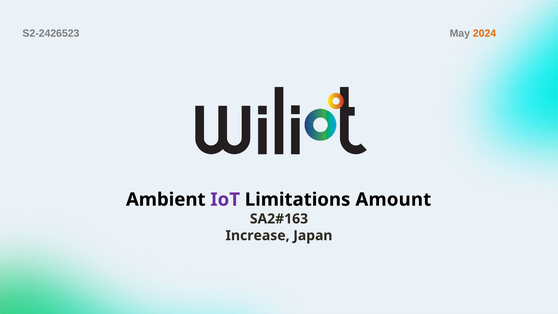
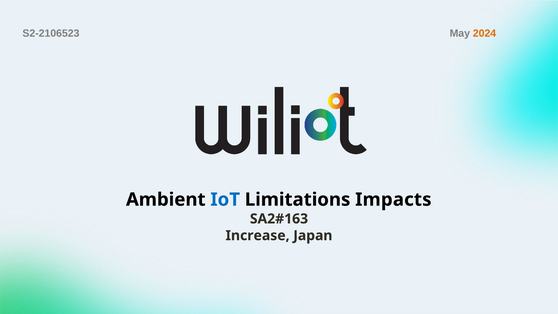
S2-2426523: S2-2426523 -> S2-2106523
IoT colour: purple -> blue
Amount: Amount -> Impacts
